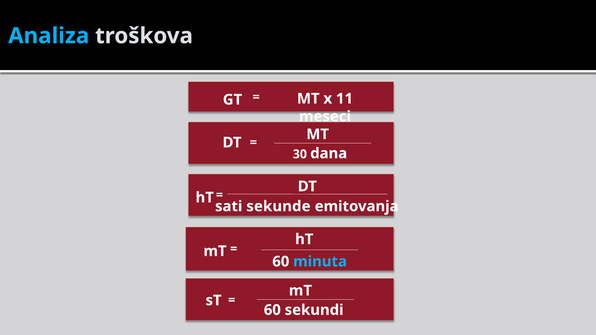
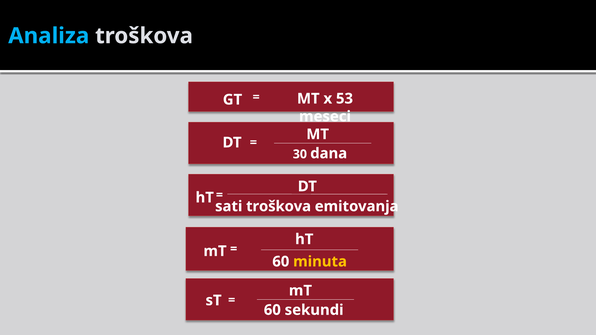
11: 11 -> 53
sati sekunde: sekunde -> troškova
minuta colour: light blue -> yellow
